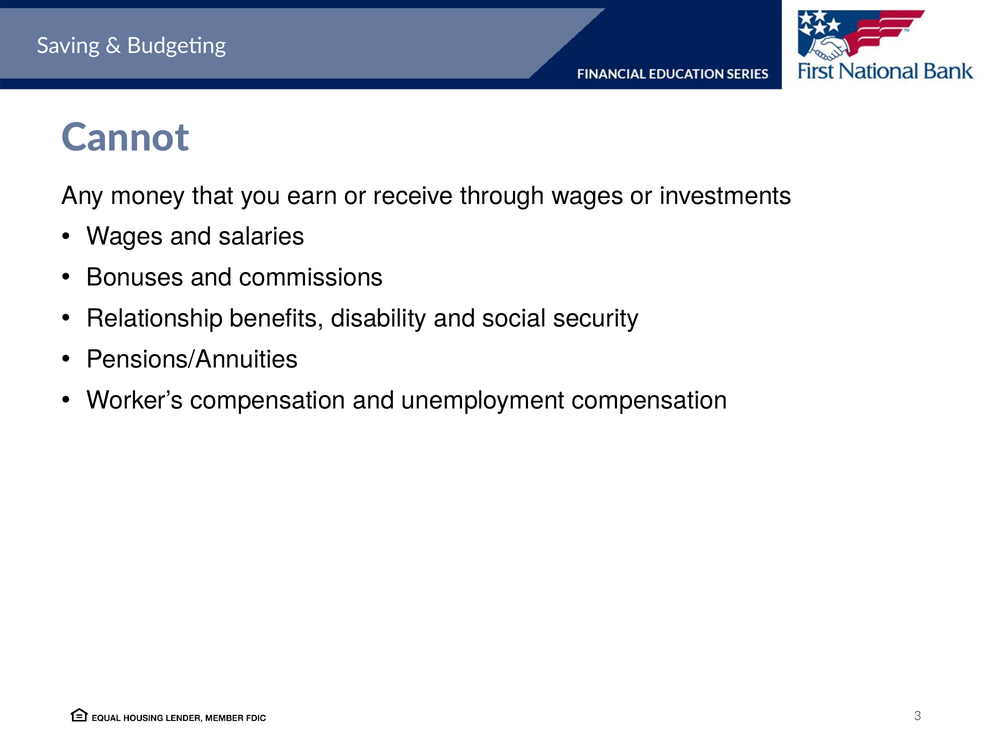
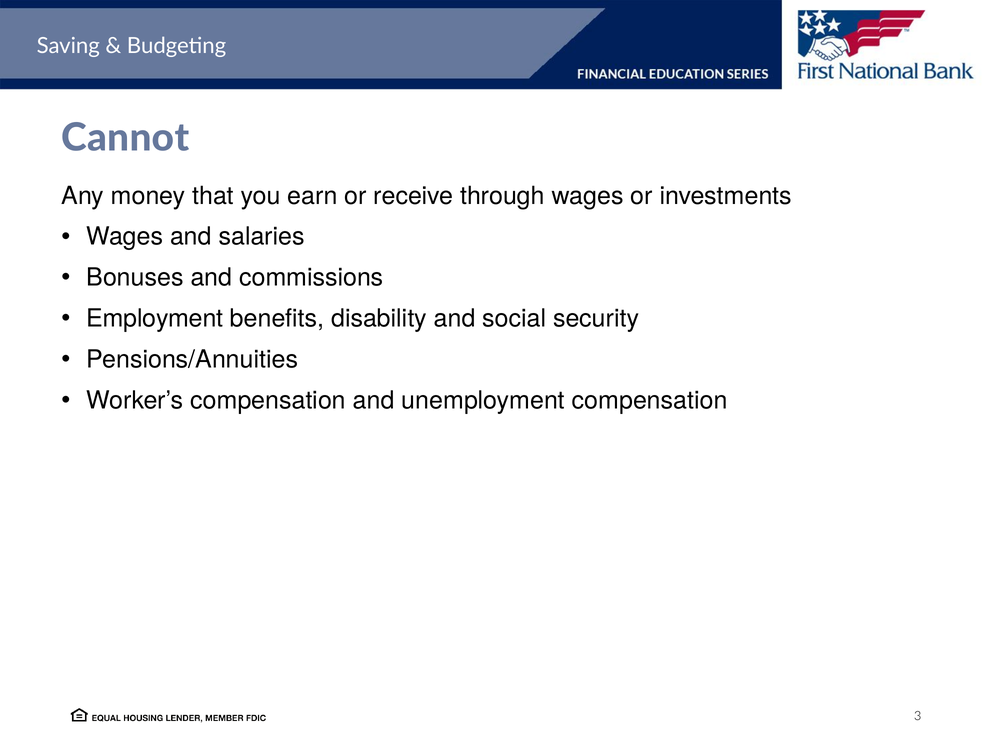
Relationship: Relationship -> Employment
